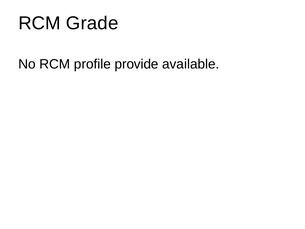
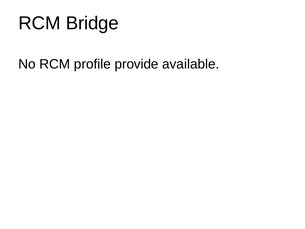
Grade: Grade -> Bridge
